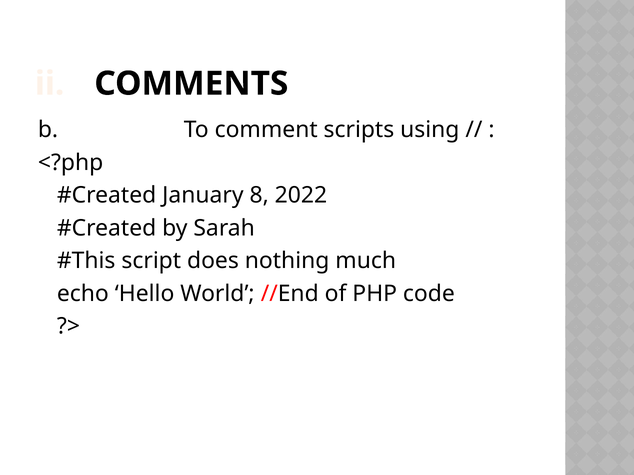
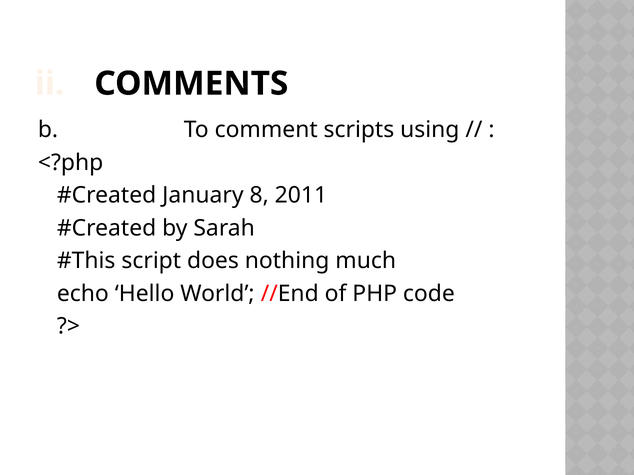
2022: 2022 -> 2011
